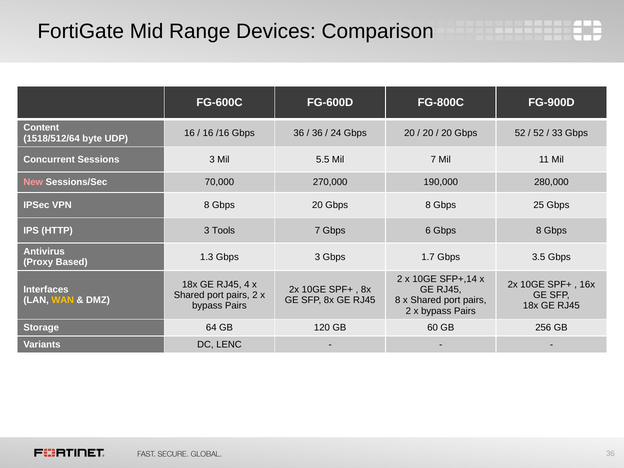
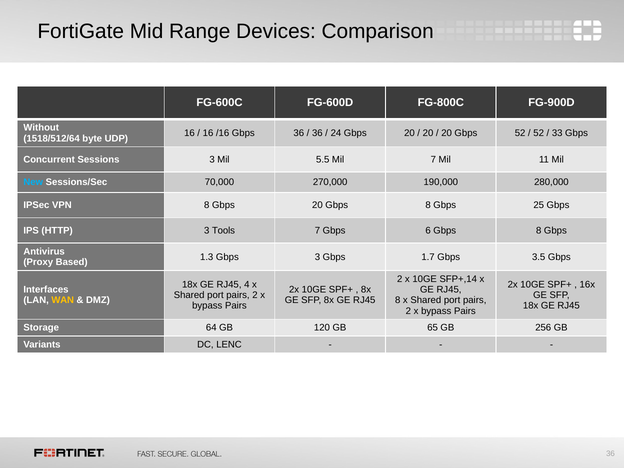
Content: Content -> Without
New colour: pink -> light blue
60: 60 -> 65
